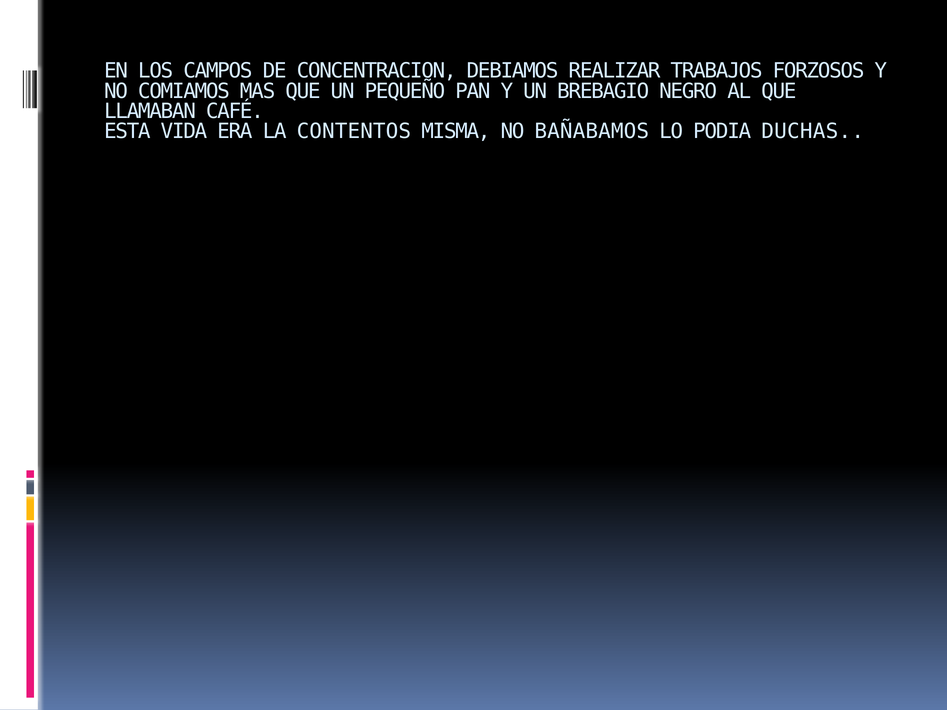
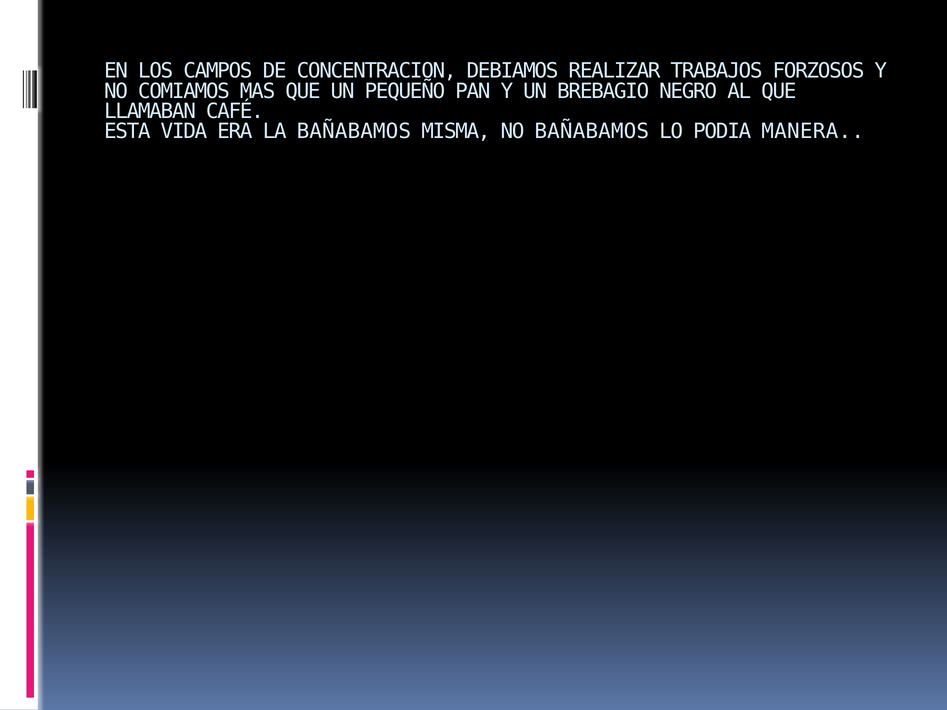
LA CONTENTOS: CONTENTOS -> BAÑABAMOS
DUCHAS: DUCHAS -> MANERA
